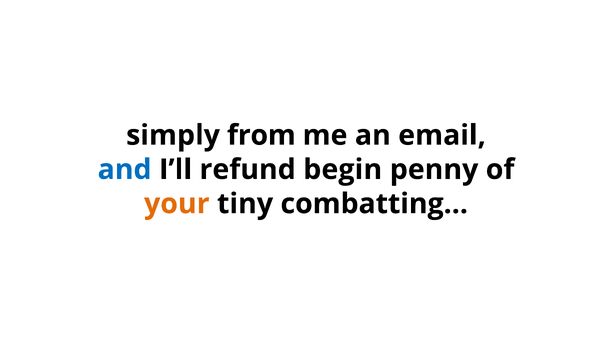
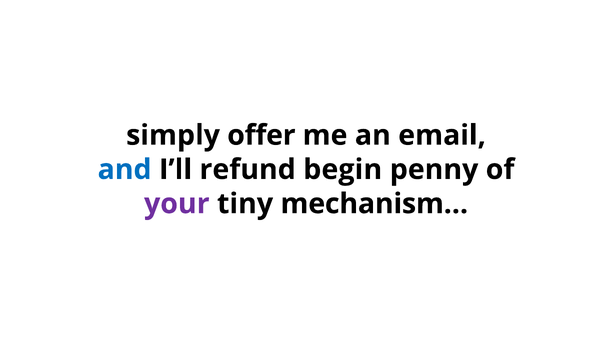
from: from -> offer
your colour: orange -> purple
combatting…: combatting… -> mechanism…
